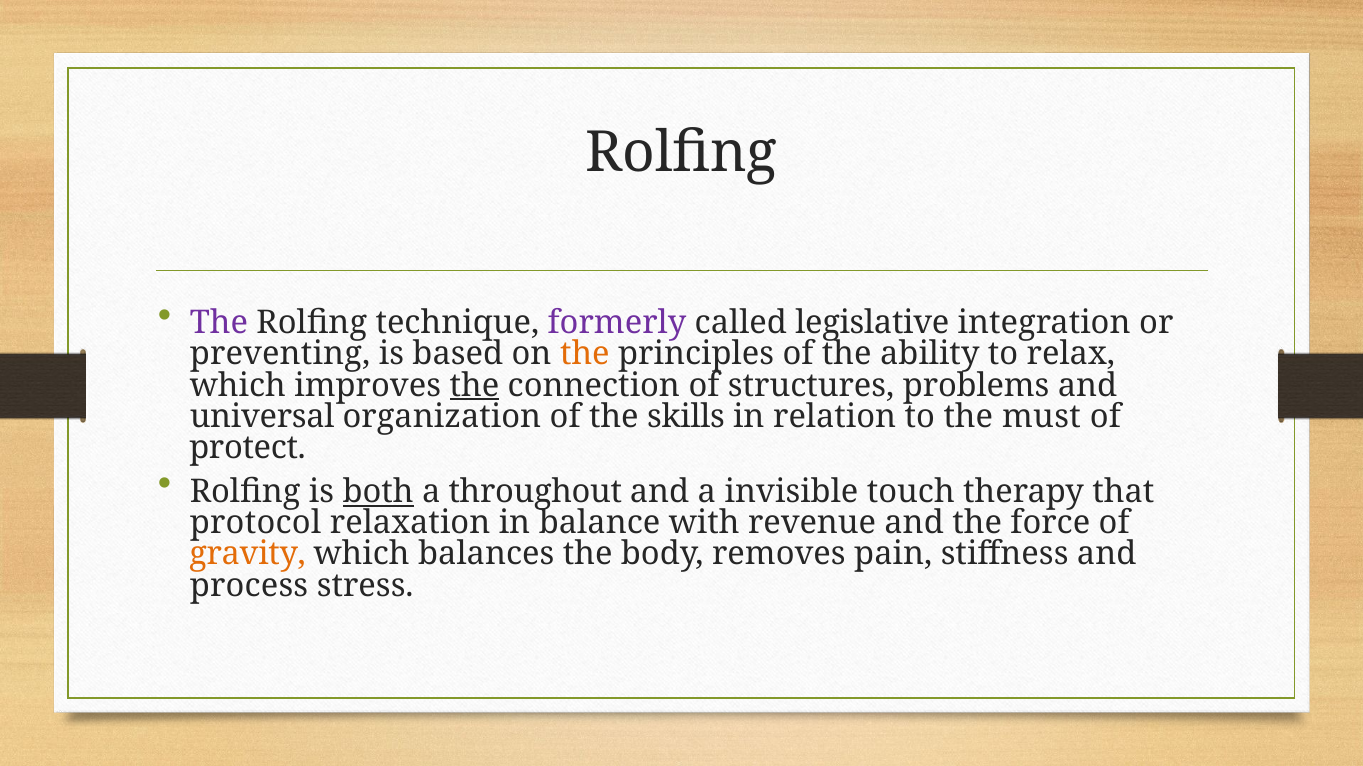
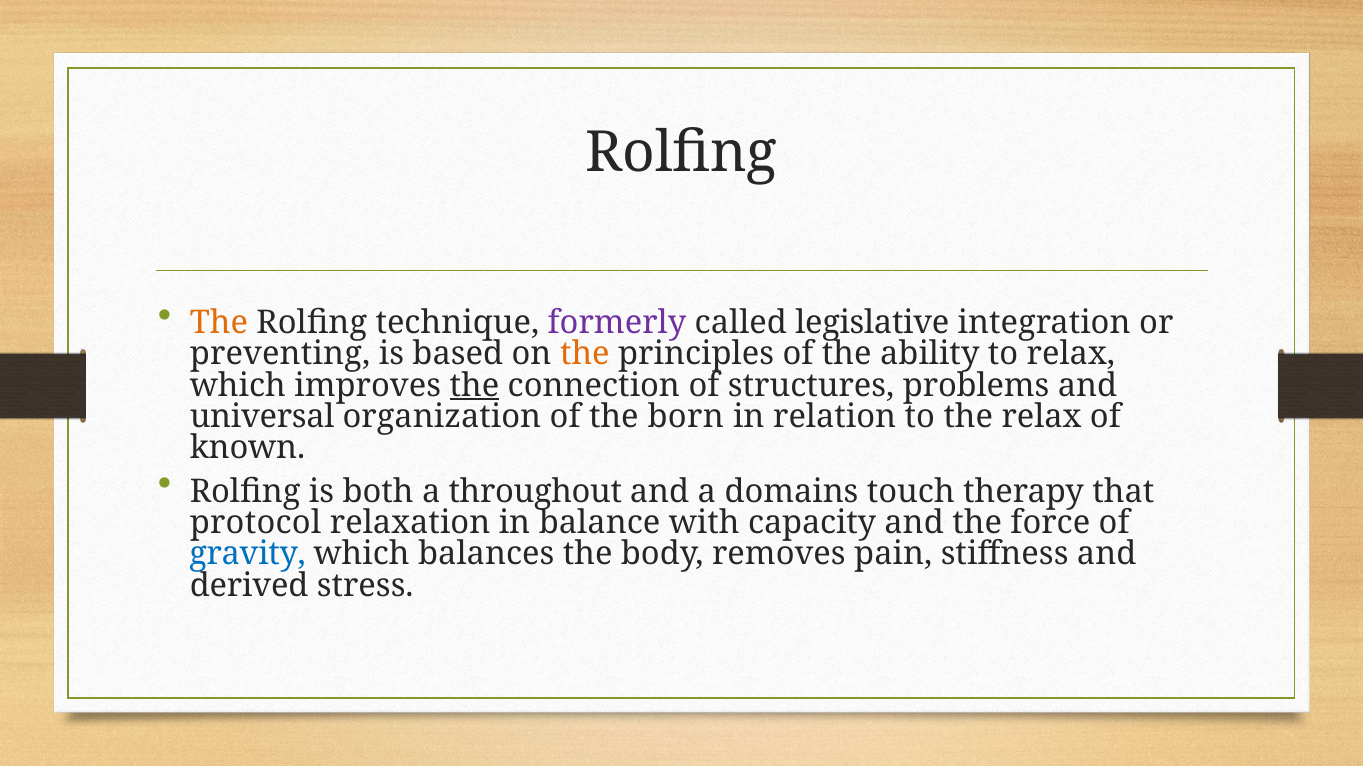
The at (219, 323) colour: purple -> orange
skills: skills -> born
the must: must -> relax
protect: protect -> known
both underline: present -> none
invisible: invisible -> domains
revenue: revenue -> capacity
gravity colour: orange -> blue
process: process -> derived
